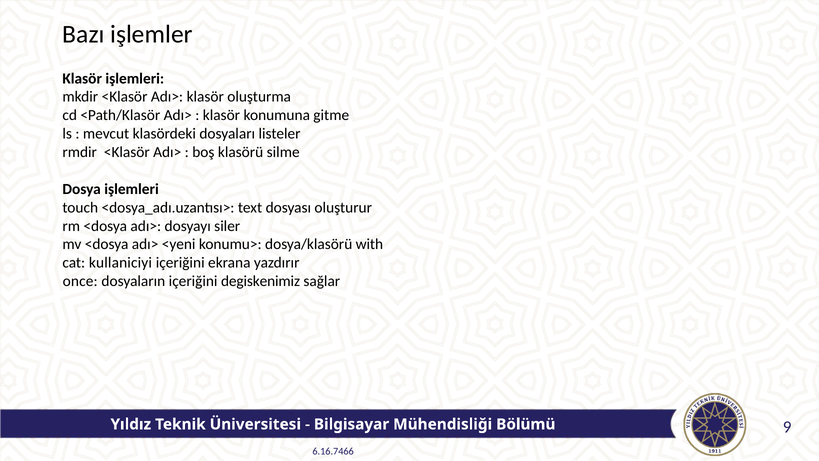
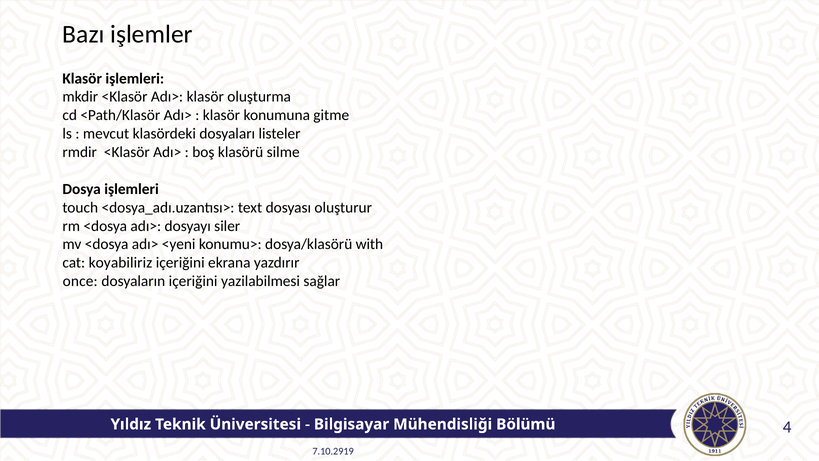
kullaniciyi: kullaniciyi -> koyabiliriz
degiskenimiz: degiskenimiz -> yazilabilmesi
9: 9 -> 4
6.16.7466: 6.16.7466 -> 7.10.2919
